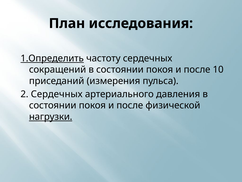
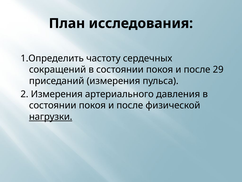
1.Определить underline: present -> none
10: 10 -> 29
2 Сердечных: Сердечных -> Измерения
